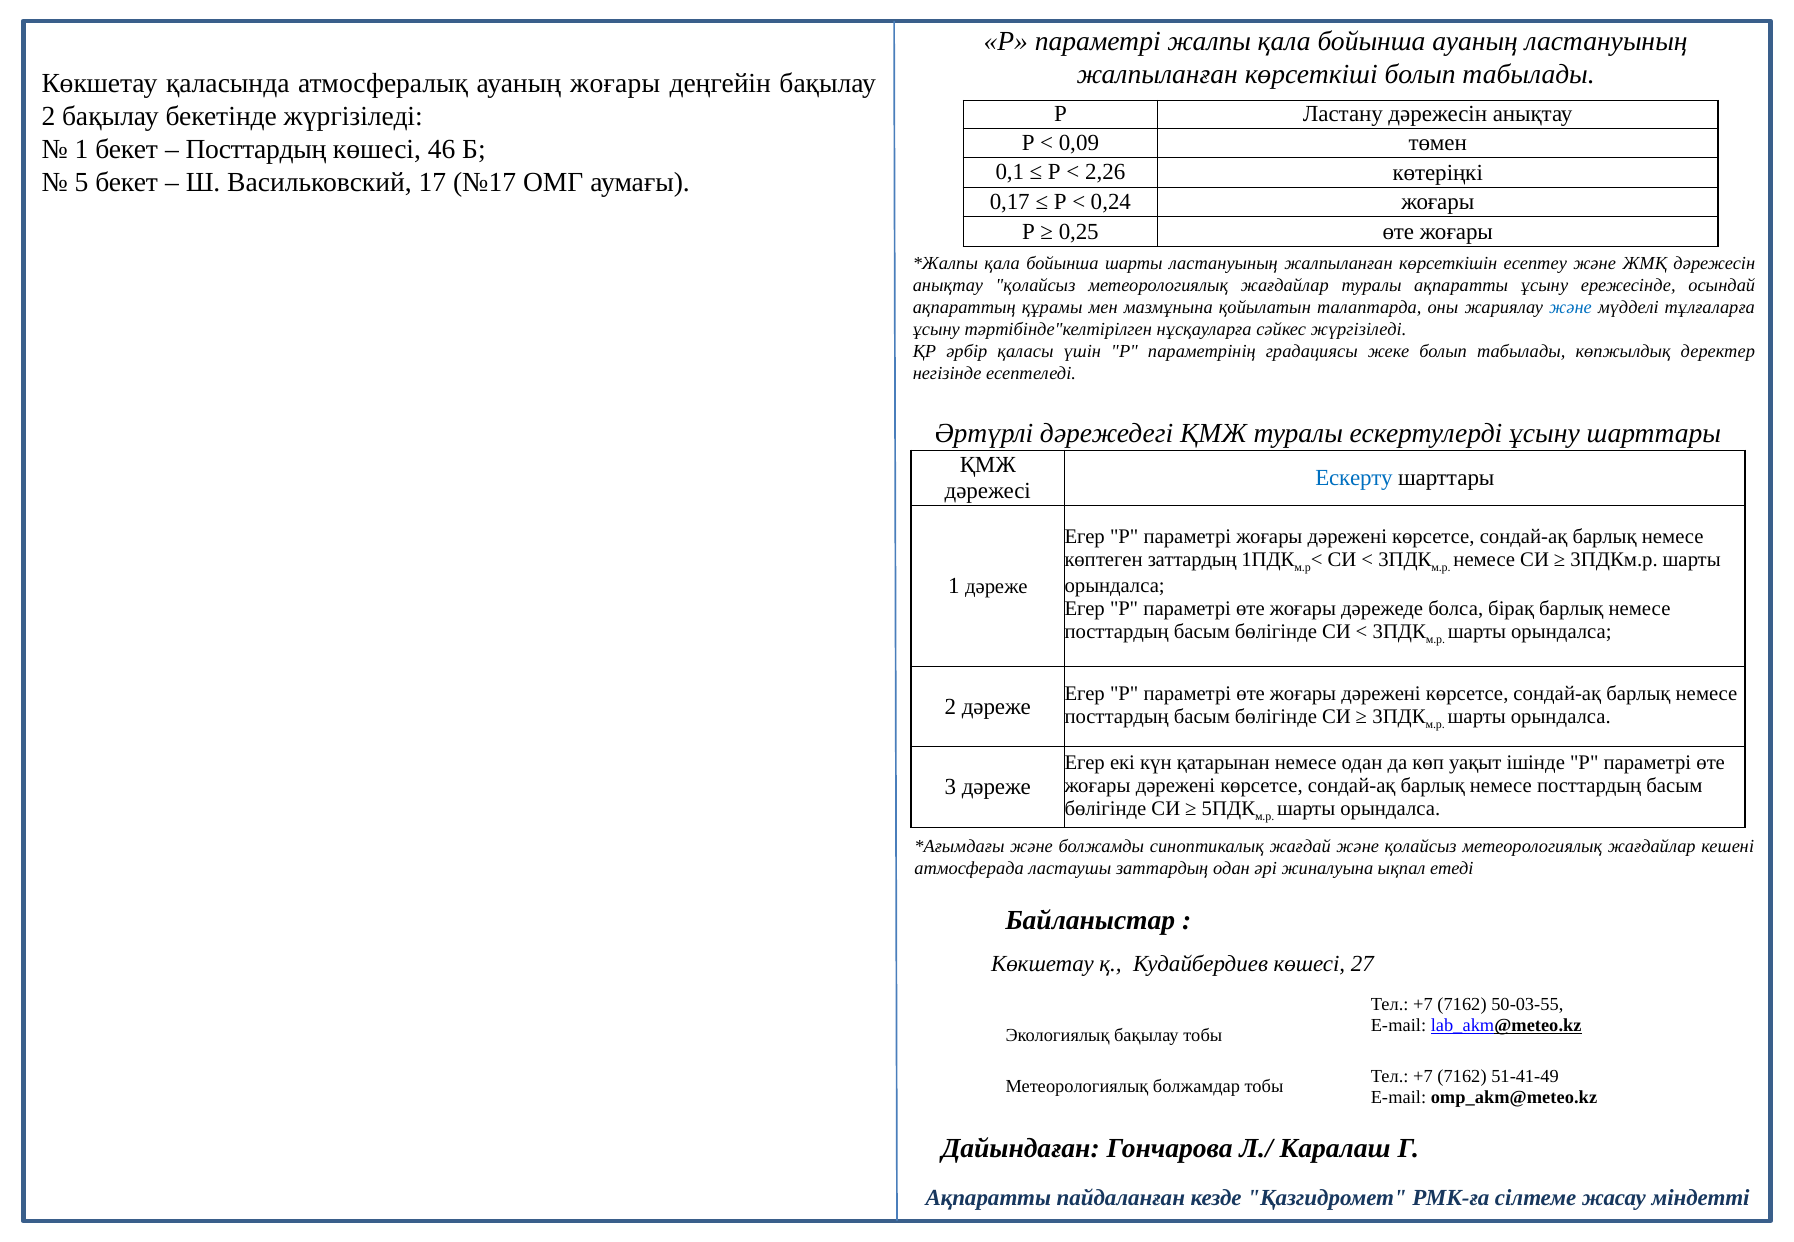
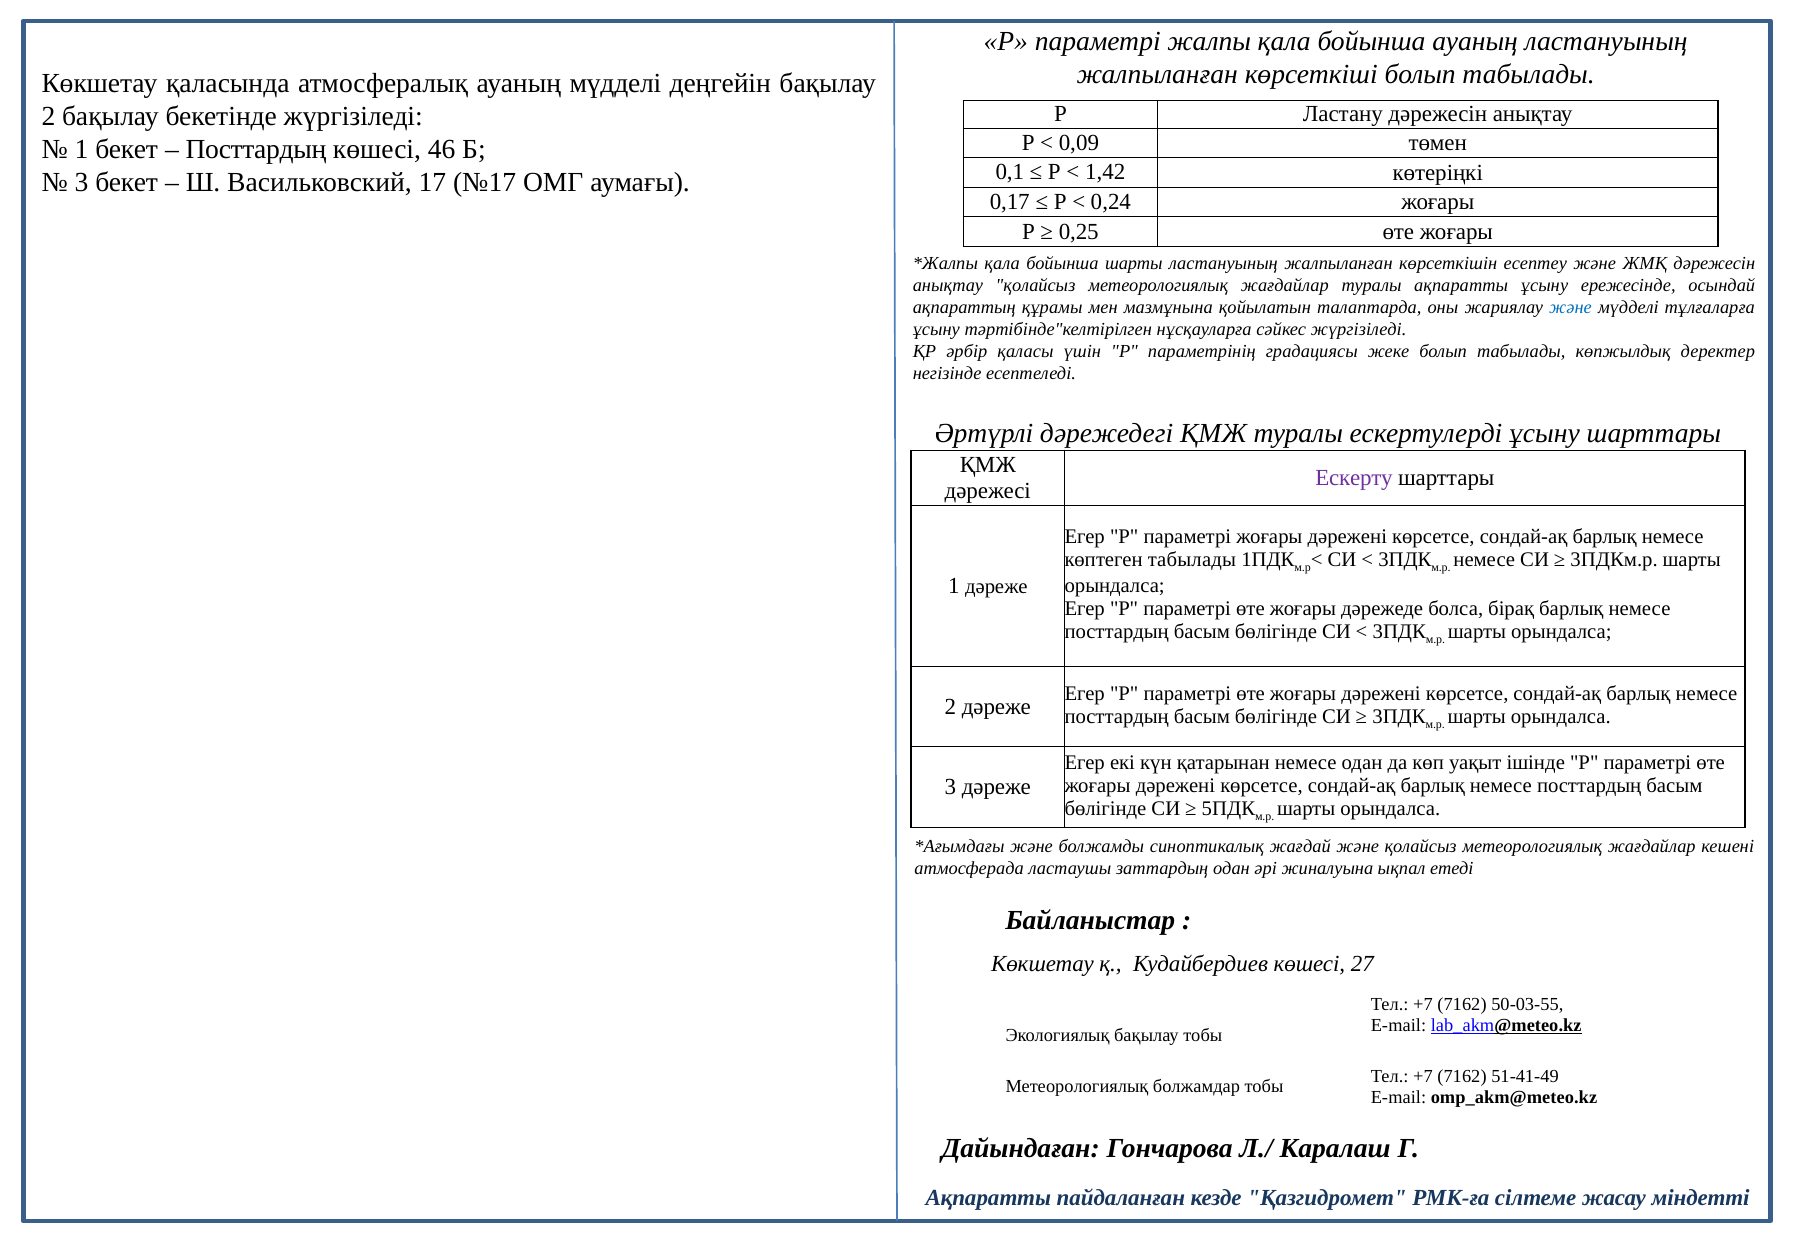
ауаның жоғары: жоғары -> мүдделі
2,26: 2,26 -> 1,42
5 at (82, 182): 5 -> 3
Ескерту colour: blue -> purple
көптеген заттардың: заттардың -> табылады
